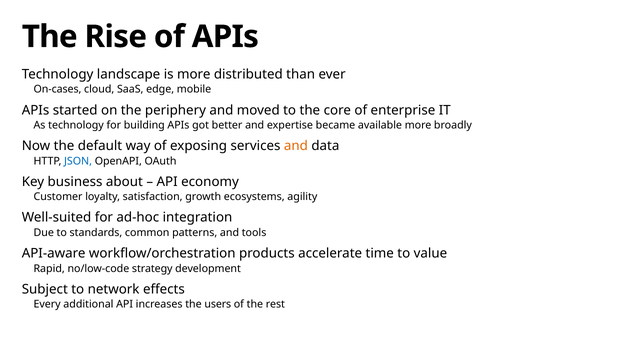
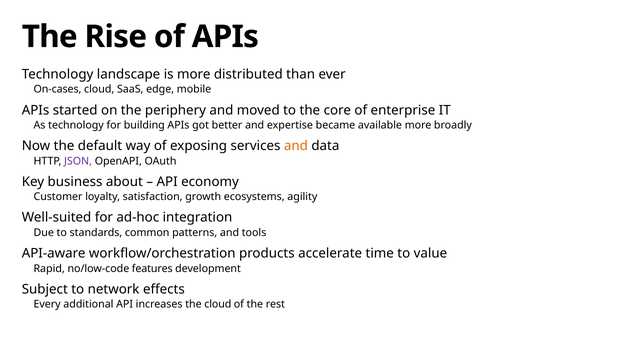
JSON colour: blue -> purple
strategy: strategy -> features
the users: users -> cloud
